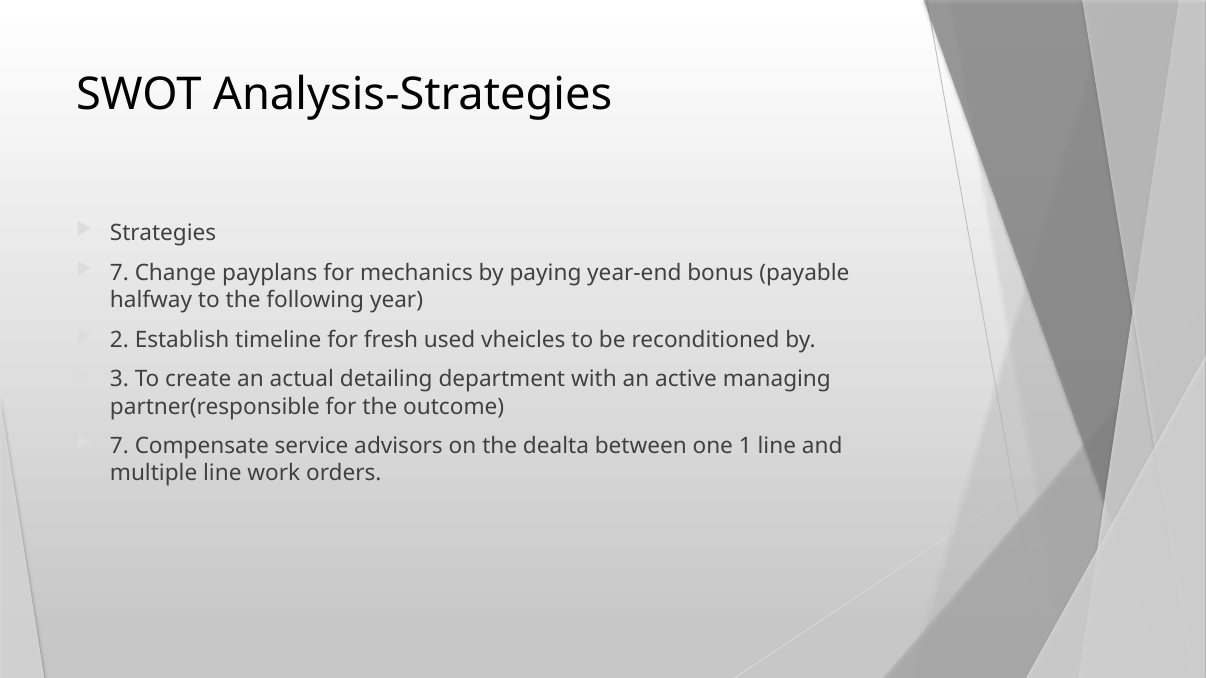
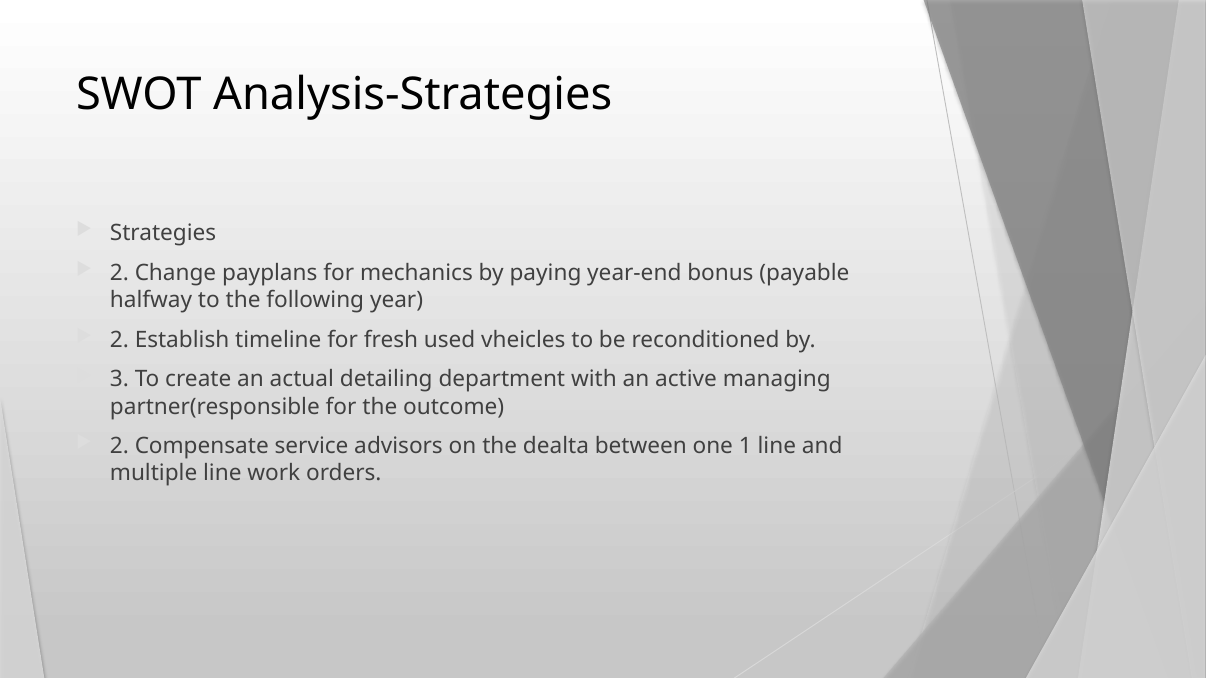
7 at (119, 273): 7 -> 2
7 at (119, 446): 7 -> 2
